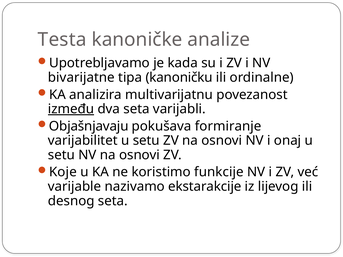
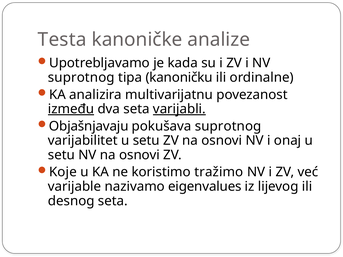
bivarijatne at (81, 78): bivarijatne -> suprotnog
varijabli underline: none -> present
pokušava formiranje: formiranje -> suprotnog
funkcije: funkcije -> tražimo
ekstarakcije: ekstarakcije -> eigenvalues
